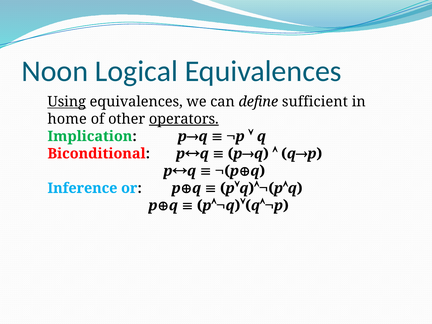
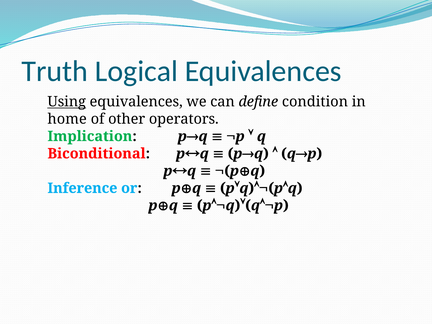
Noon: Noon -> Truth
sufficient: sufficient -> condition
operators underline: present -> none
